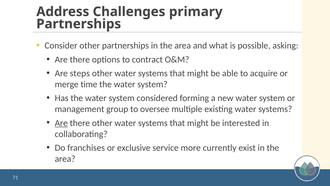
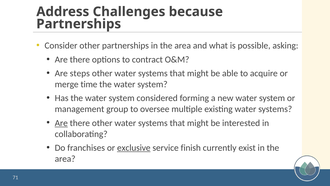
primary: primary -> because
exclusive underline: none -> present
more: more -> finish
